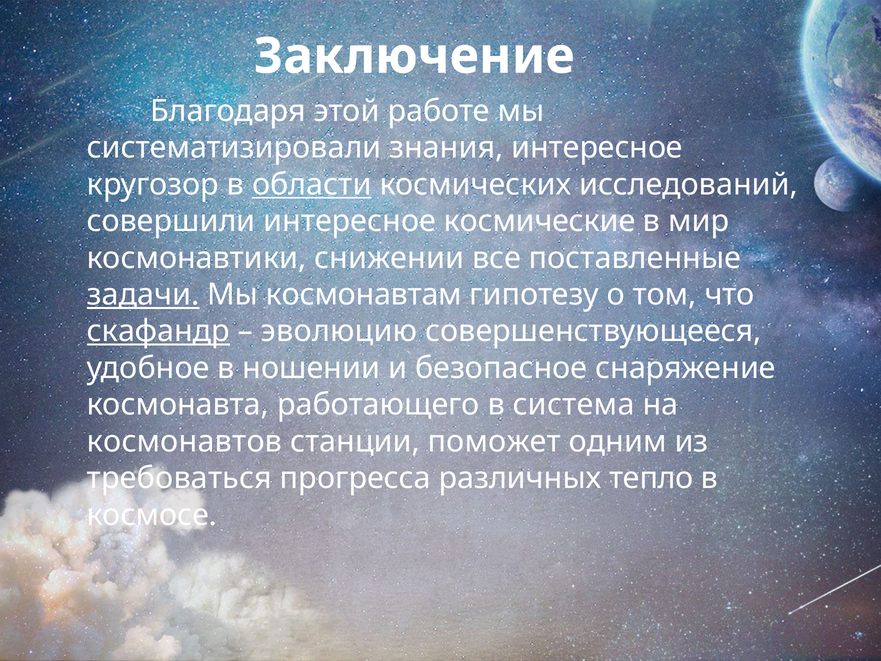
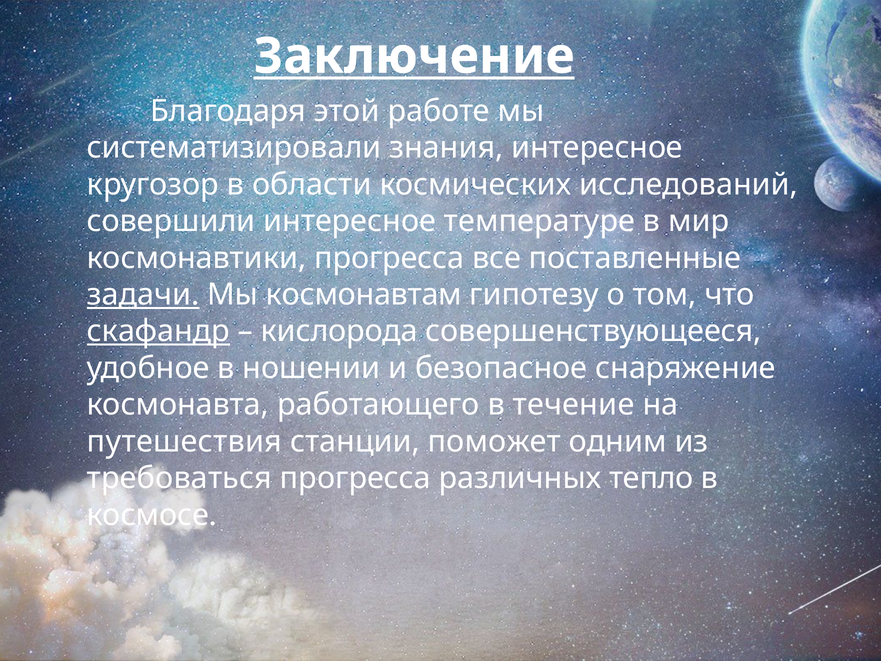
Заключение underline: none -> present
области underline: present -> none
космические: космические -> температуре
космонавтики снижении: снижении -> прогресса
эволюцию: эволюцию -> кислорода
система: система -> течение
космонавтов: космонавтов -> путешествия
